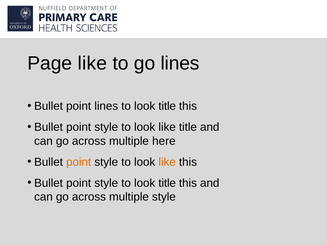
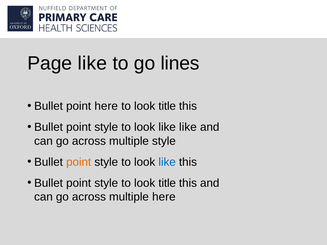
point lines: lines -> here
like title: title -> like
multiple here: here -> style
like at (167, 162) colour: orange -> blue
multiple style: style -> here
